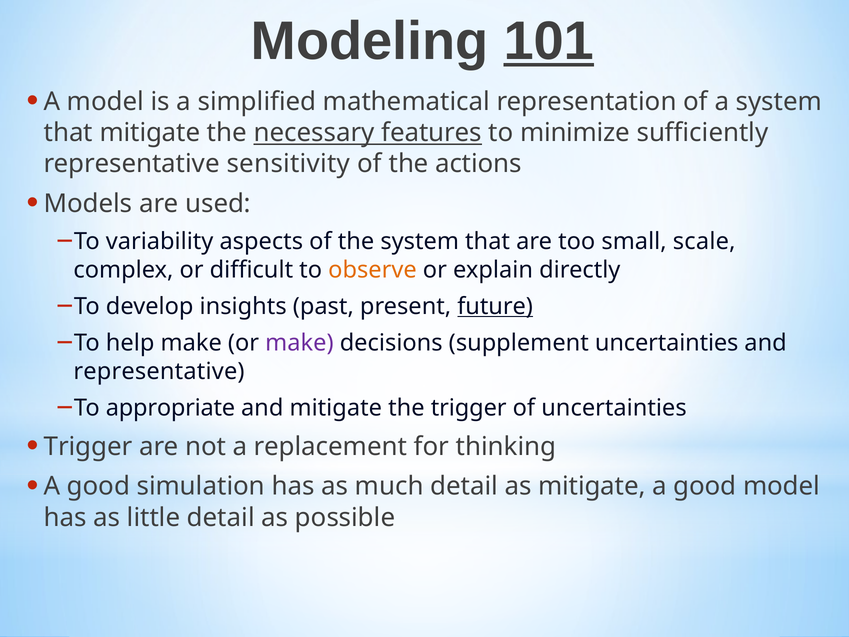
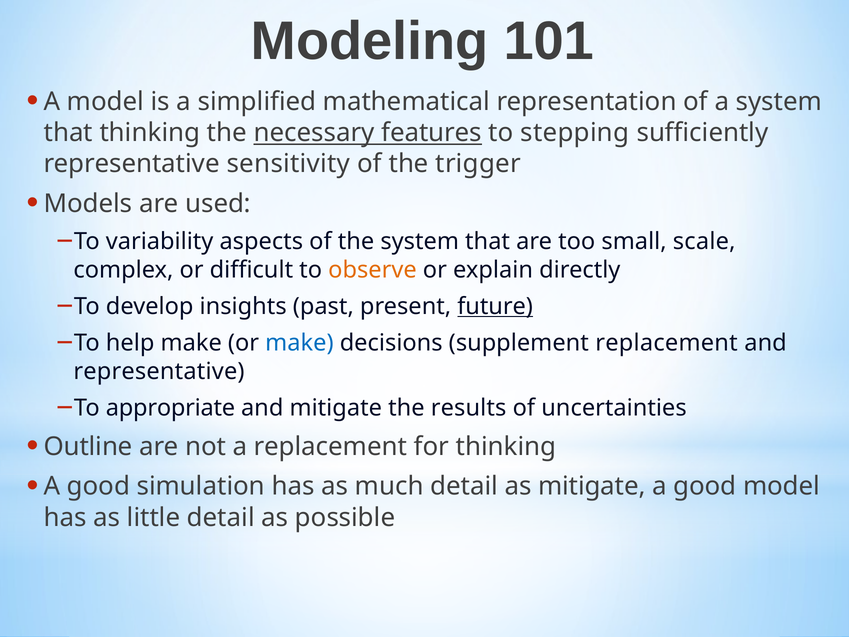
101 underline: present -> none
that mitigate: mitigate -> thinking
minimize: minimize -> stepping
actions: actions -> trigger
make at (299, 343) colour: purple -> blue
supplement uncertainties: uncertainties -> replacement
the trigger: trigger -> results
Trigger at (88, 446): Trigger -> Outline
